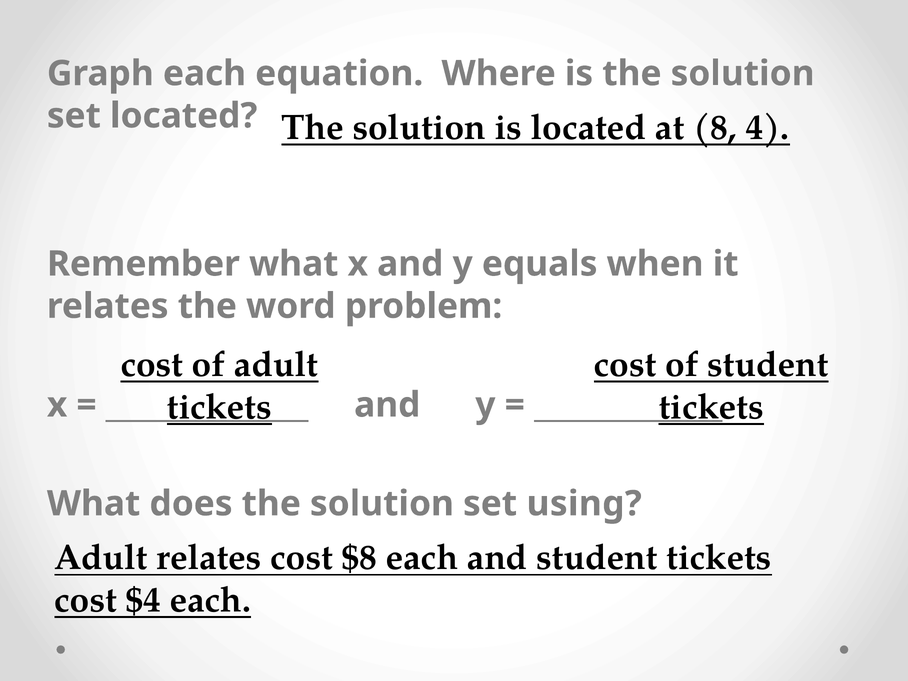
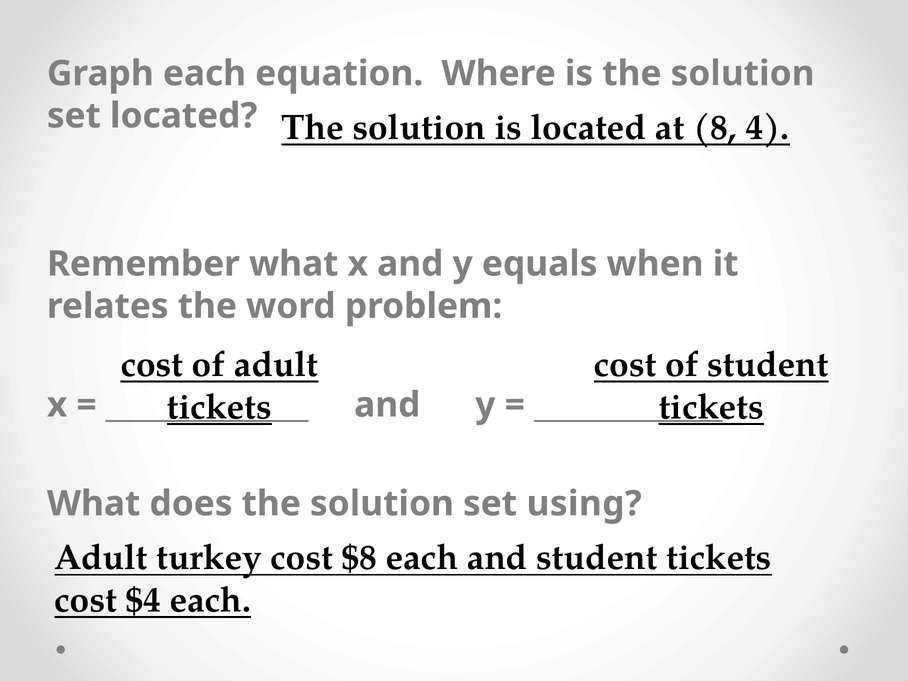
Adult relates: relates -> turkey
